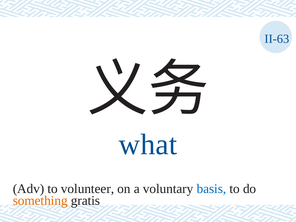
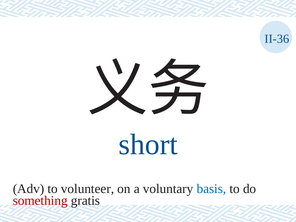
II-63: II-63 -> II-36
what: what -> short
something colour: orange -> red
